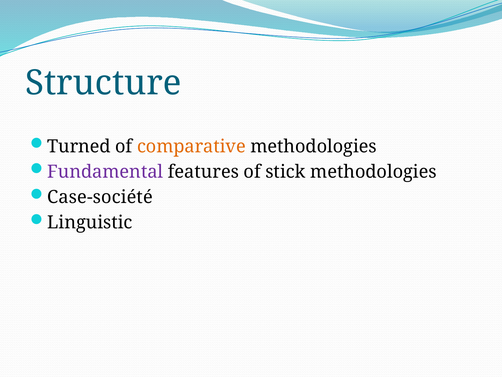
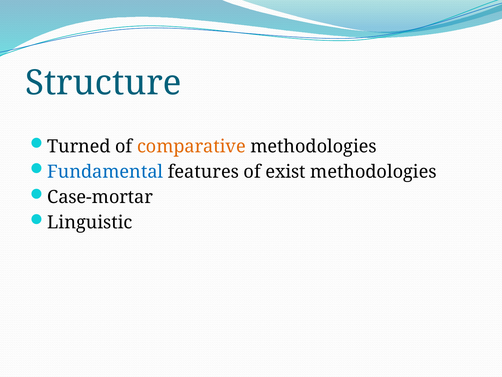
Fundamental colour: purple -> blue
stick: stick -> exist
Case-société: Case-société -> Case-mortar
